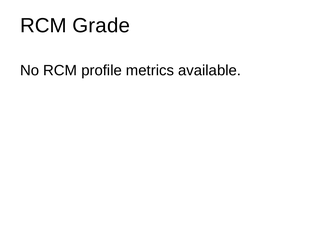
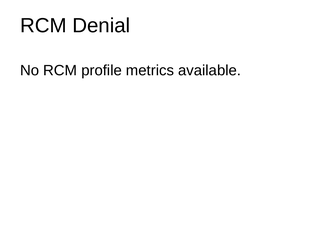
Grade: Grade -> Denial
